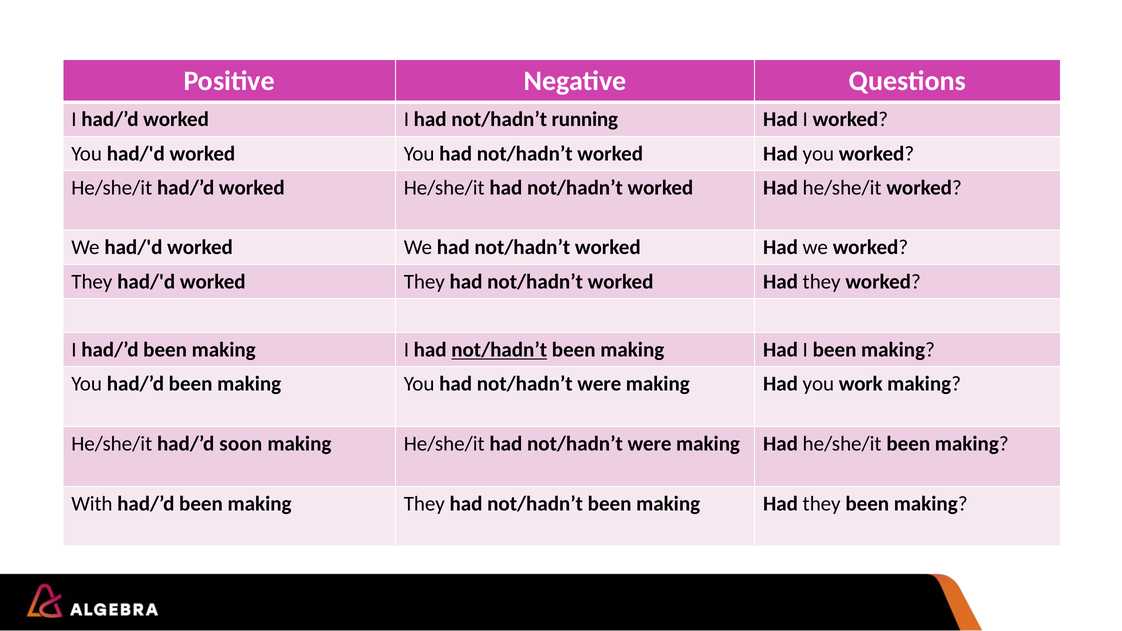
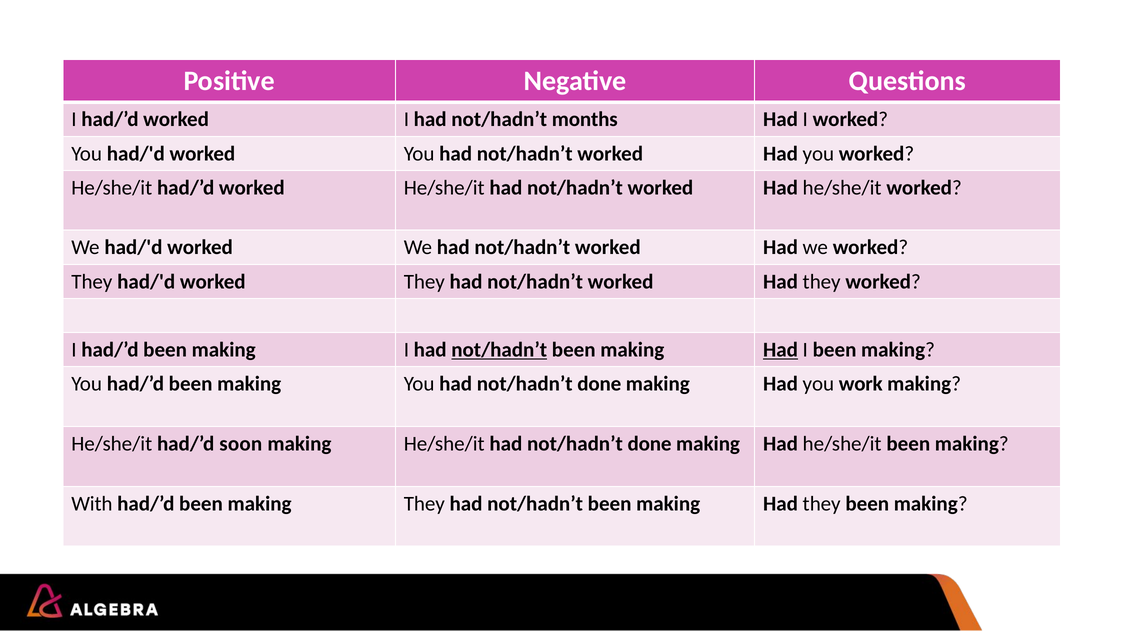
running: running -> months
Had at (781, 350) underline: none -> present
You had not/hadn’t were: were -> done
He/she/it had not/hadn’t were: were -> done
